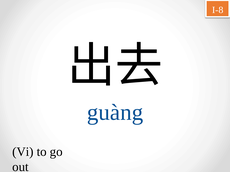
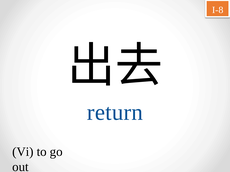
guàng: guàng -> return
